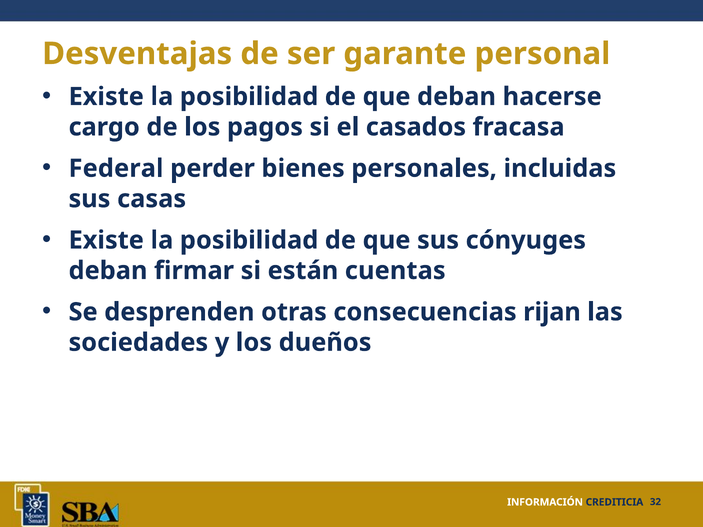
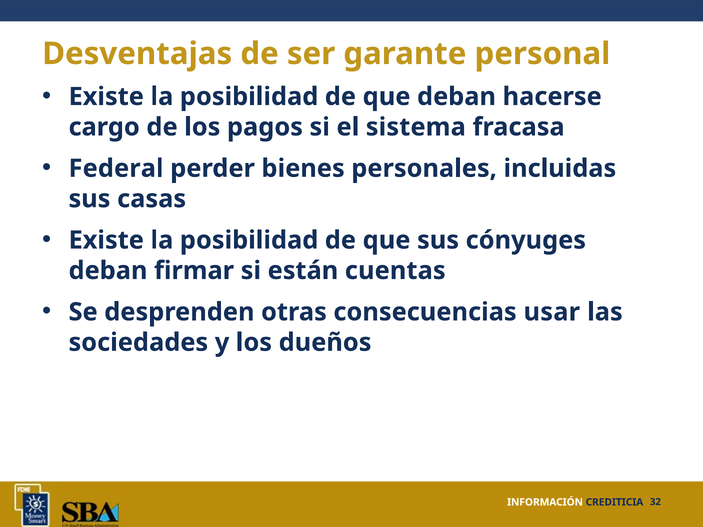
casados: casados -> sistema
rijan: rijan -> usar
